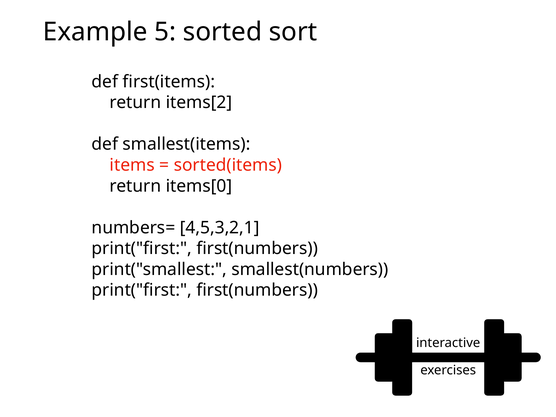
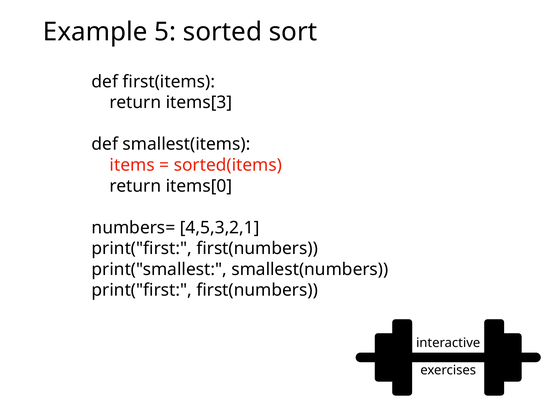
items[2: items[2 -> items[3
